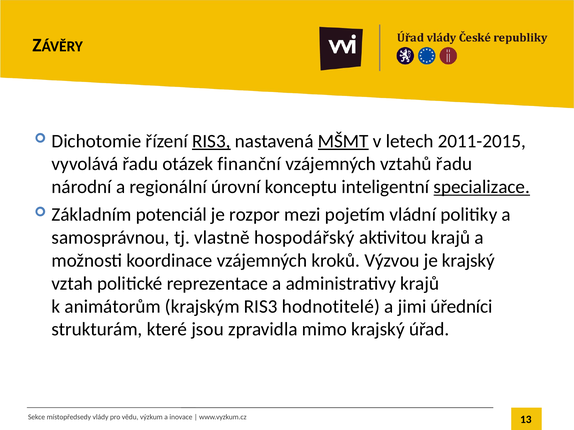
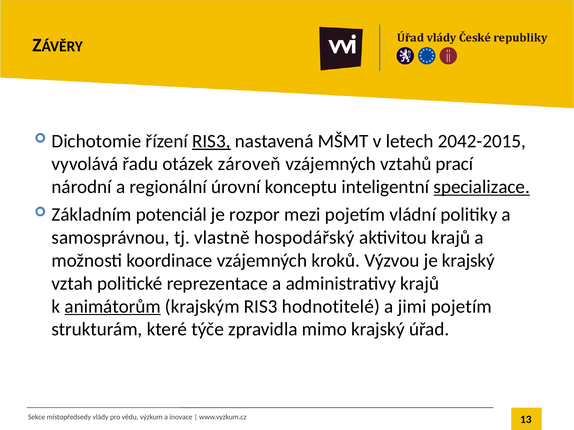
MŠMT underline: present -> none
2011-2015: 2011-2015 -> 2042-2015
finanční: finanční -> zároveň
vztahů řadu: řadu -> prací
animátorům underline: none -> present
jimi úředníci: úředníci -> pojetím
jsou: jsou -> týče
